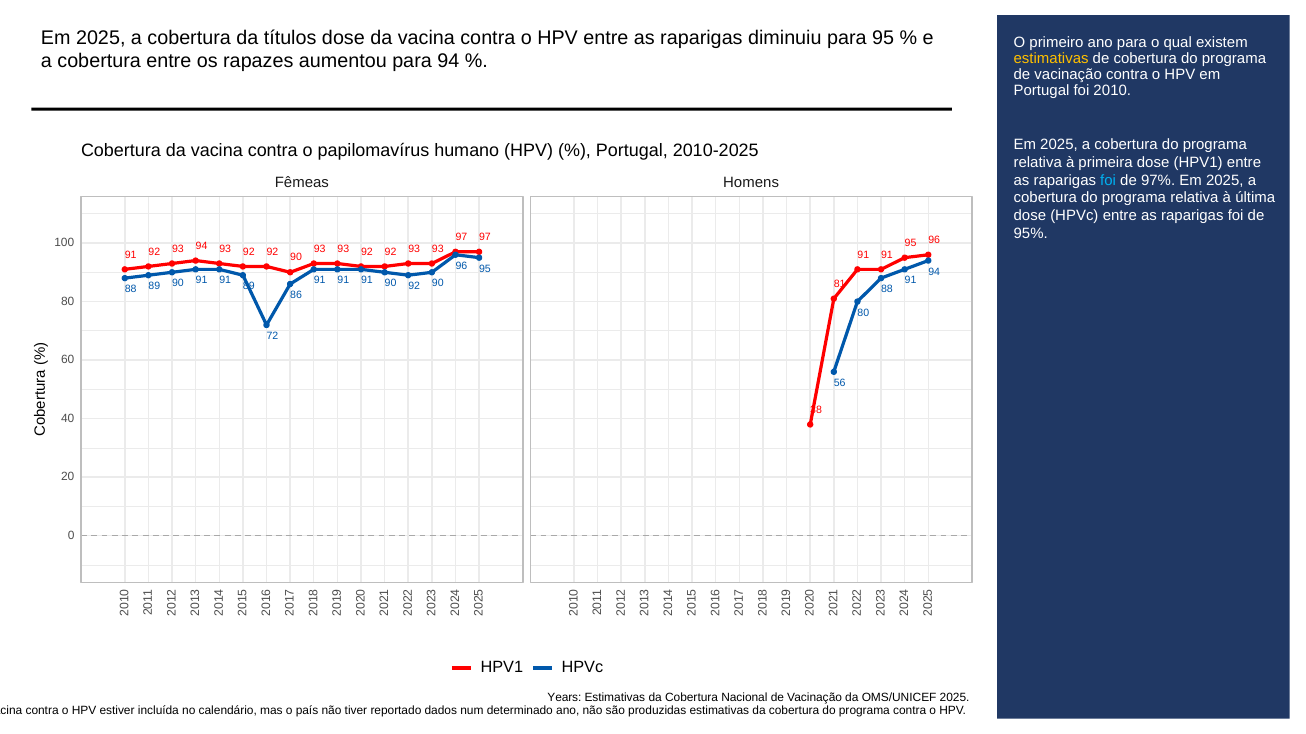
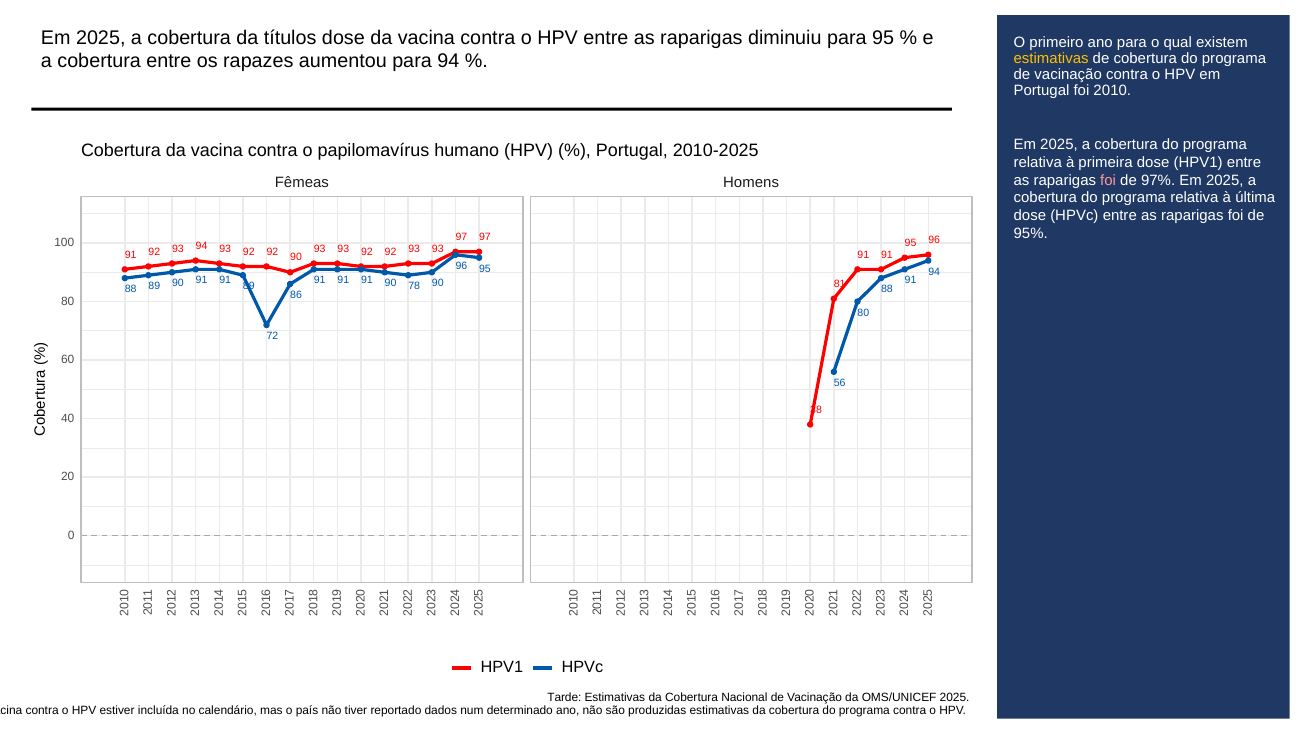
foi at (1108, 180) colour: light blue -> pink
90 92: 92 -> 78
Years: Years -> Tarde
